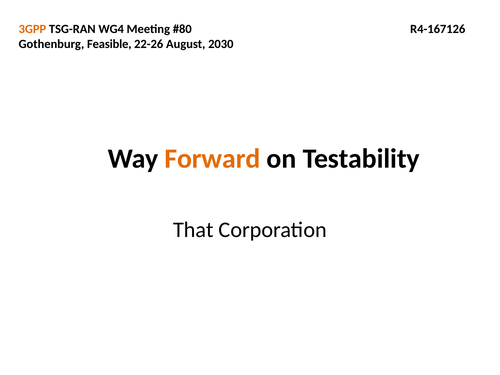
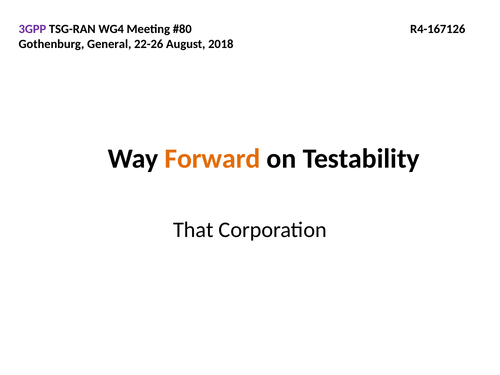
3GPP colour: orange -> purple
Feasible: Feasible -> General
2030: 2030 -> 2018
